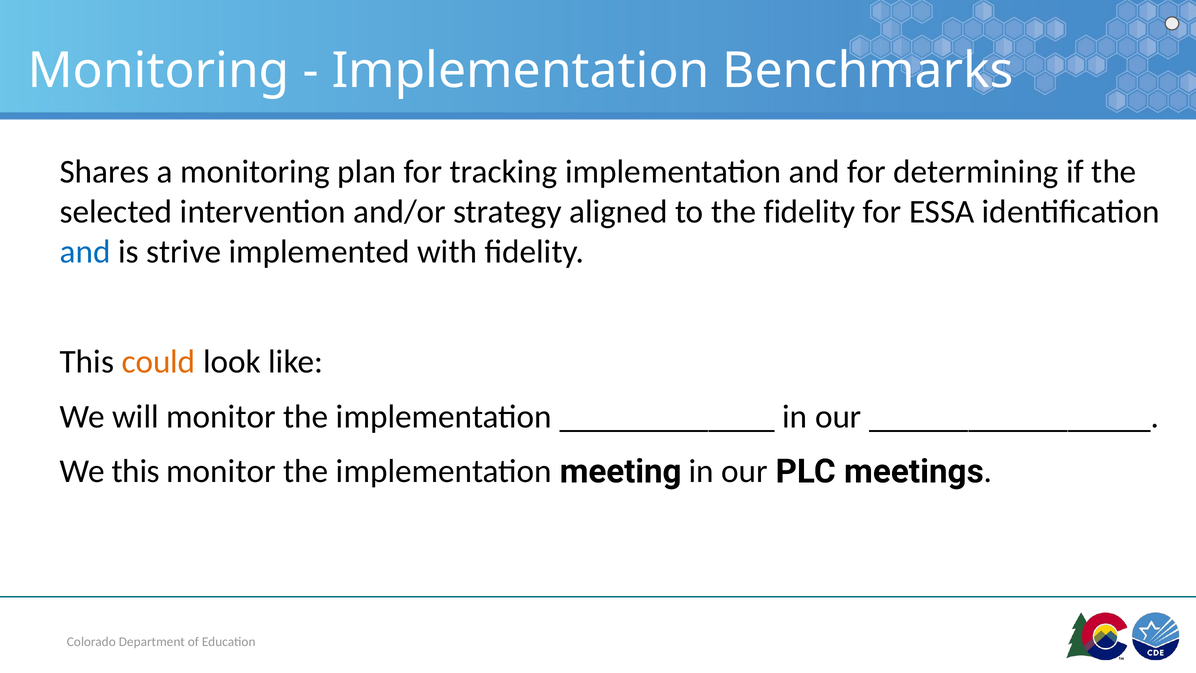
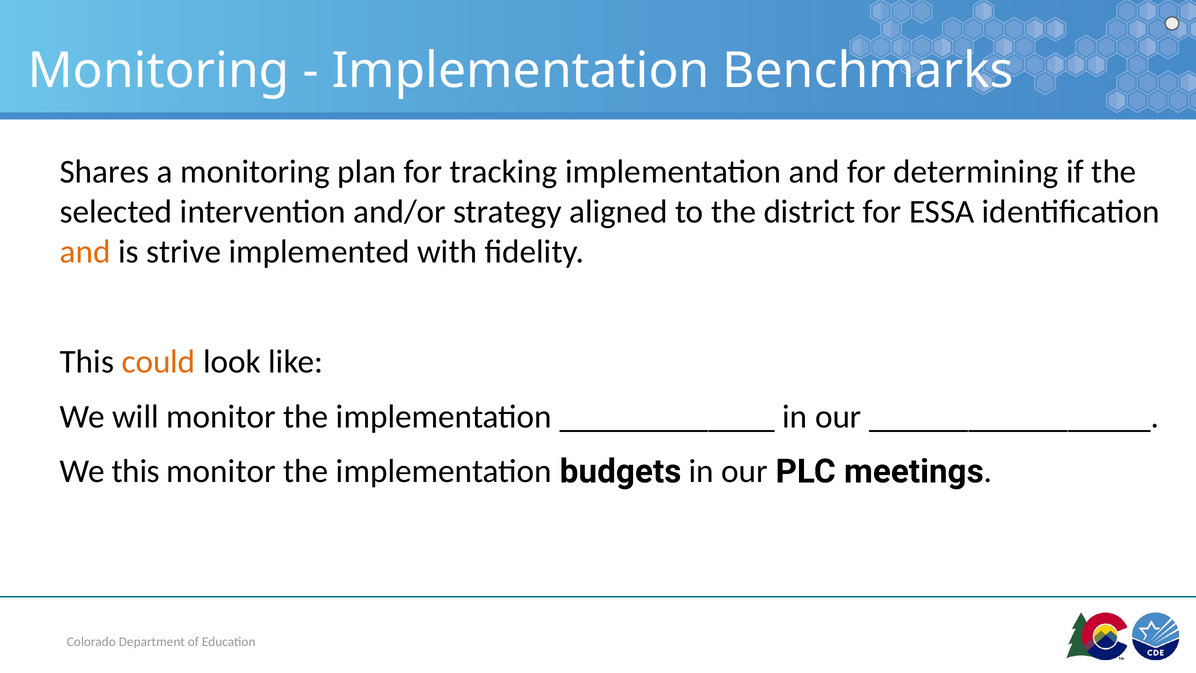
the fidelity: fidelity -> district
and at (85, 252) colour: blue -> orange
meeting: meeting -> budgets
